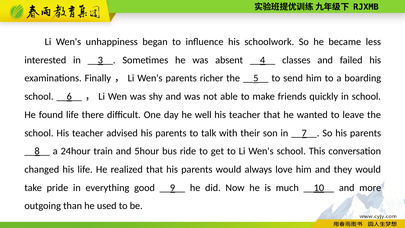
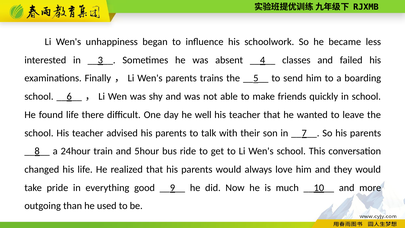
richer: richer -> trains
